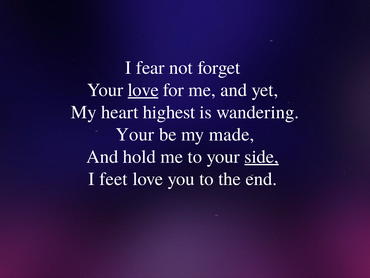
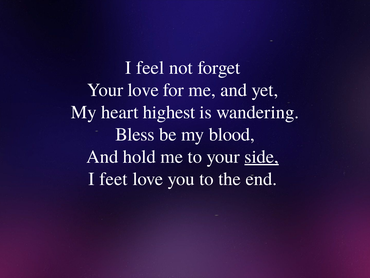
fear: fear -> feel
love at (143, 90) underline: present -> none
Your at (135, 134): Your -> Bless
made: made -> blood
